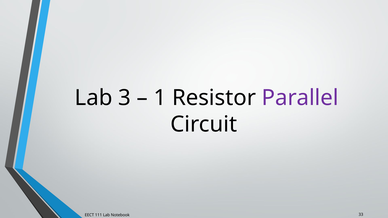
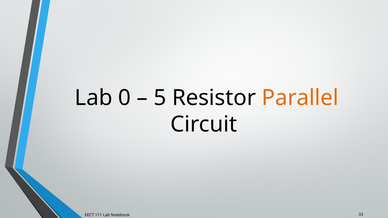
3: 3 -> 0
1: 1 -> 5
Parallel colour: purple -> orange
